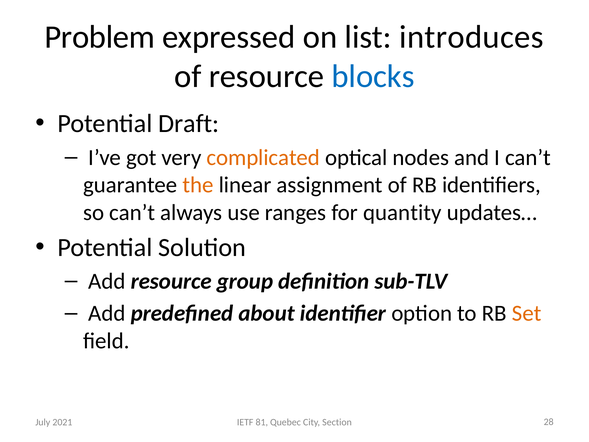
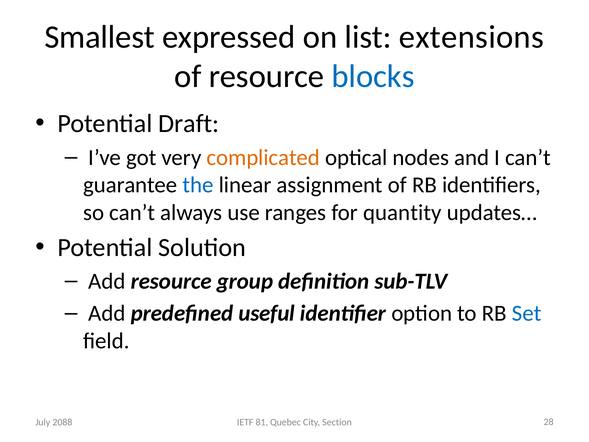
Problem: Problem -> Smallest
introduces: introduces -> extensions
the colour: orange -> blue
about: about -> useful
Set colour: orange -> blue
2021: 2021 -> 2088
